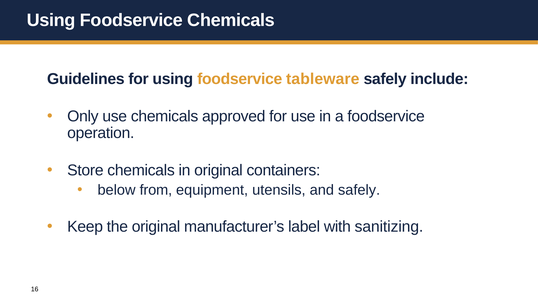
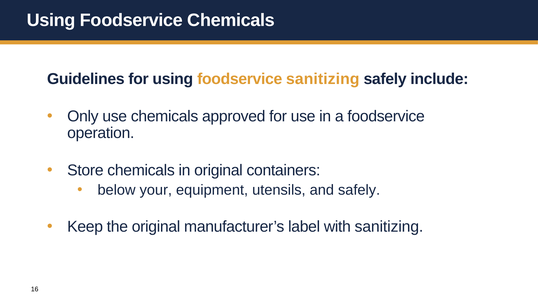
foodservice tableware: tableware -> sanitizing
from: from -> your
